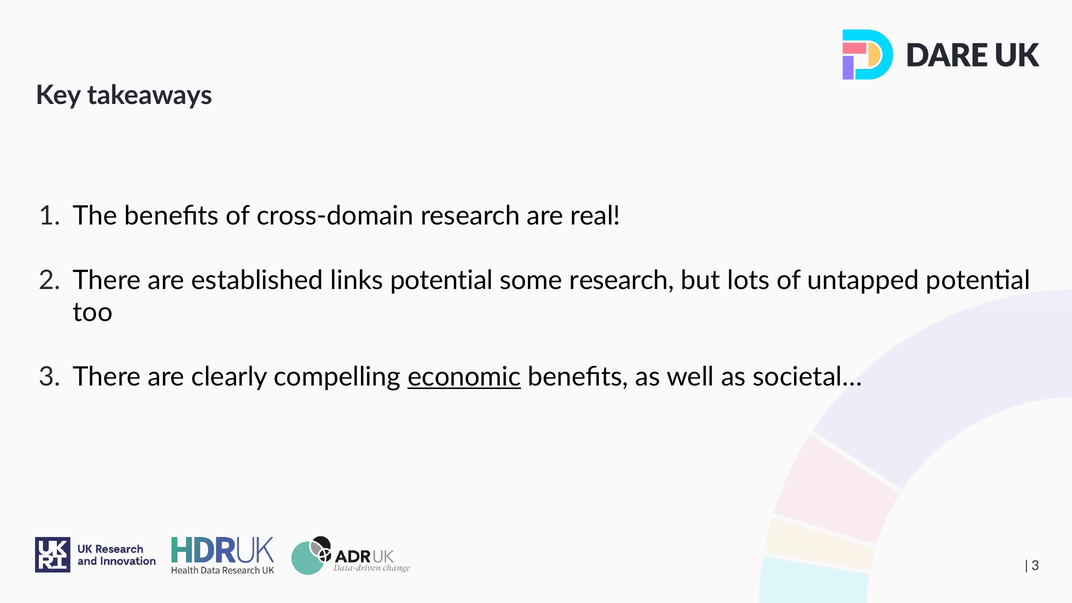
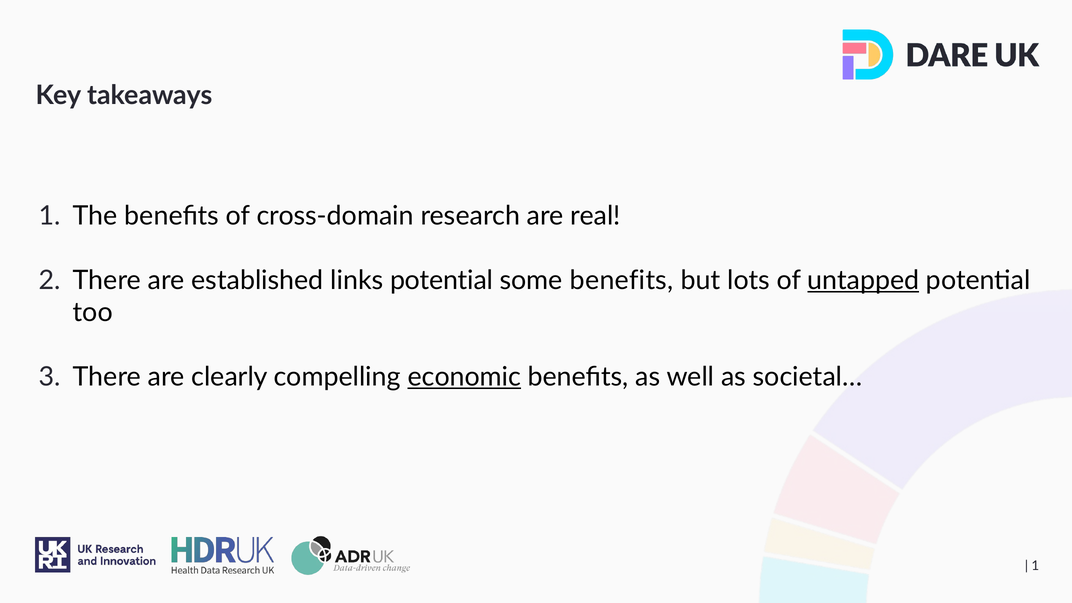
some research: research -> benefits
untapped underline: none -> present
3 at (1035, 566): 3 -> 1
